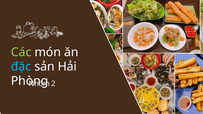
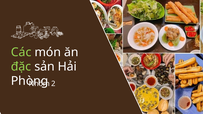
đặc colour: light blue -> light green
